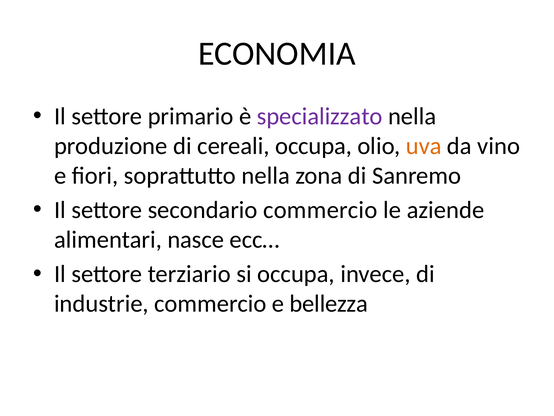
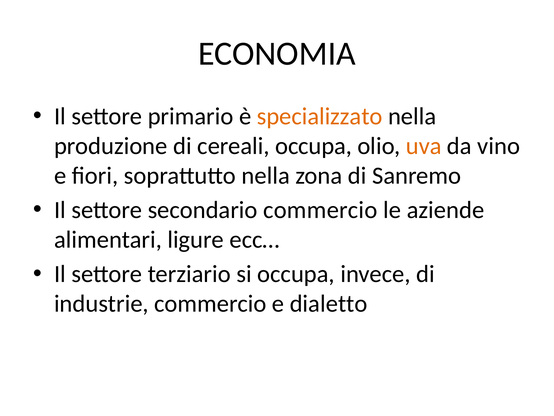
specializzato colour: purple -> orange
nasce: nasce -> ligure
bellezza: bellezza -> dialetto
